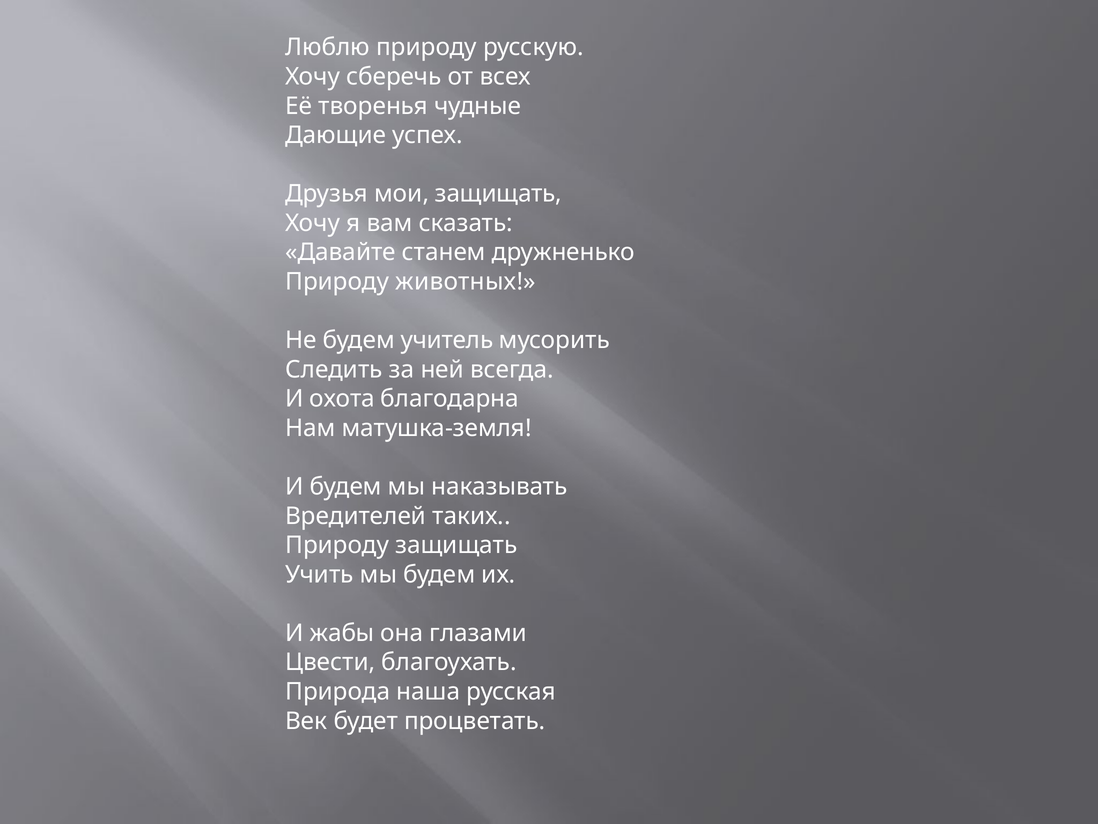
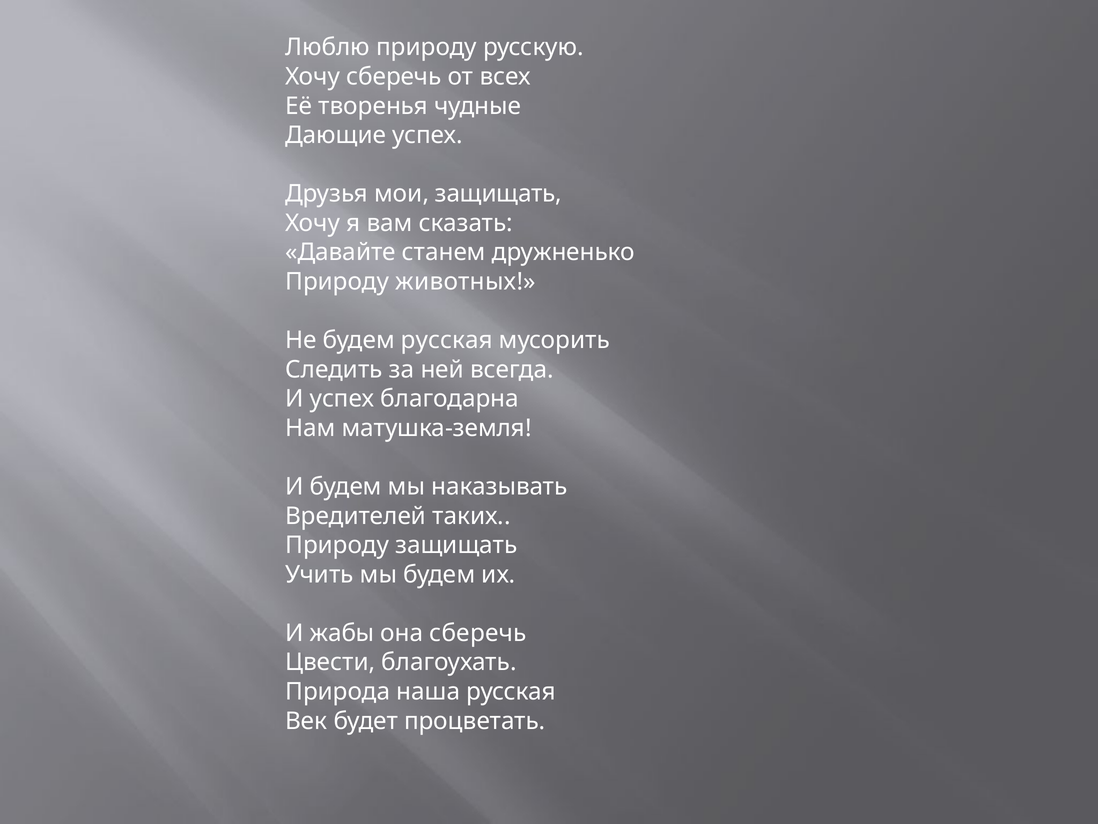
будем учитель: учитель -> русская
И охота: охота -> успех
она глазами: глазами -> сберечь
